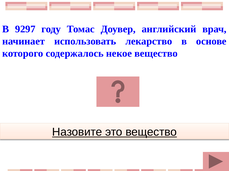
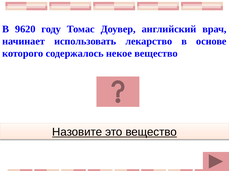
9297: 9297 -> 9620
